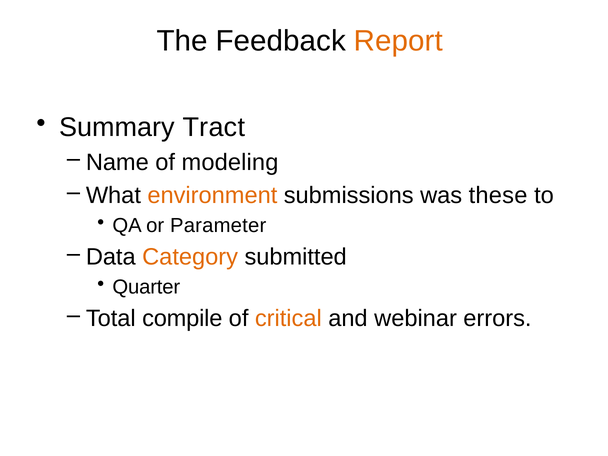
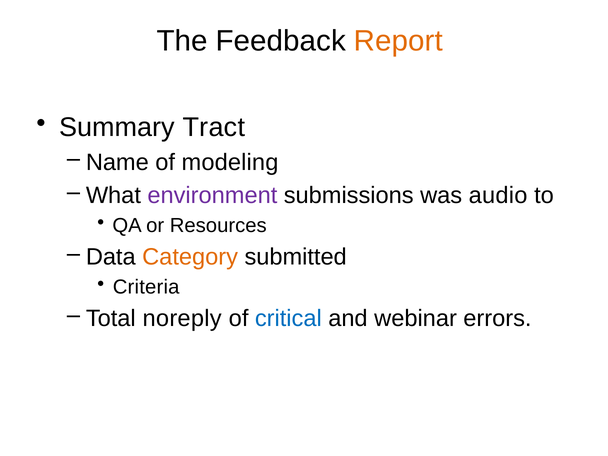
environment colour: orange -> purple
these: these -> audio
Parameter: Parameter -> Resources
Quarter: Quarter -> Criteria
compile: compile -> noreply
critical colour: orange -> blue
